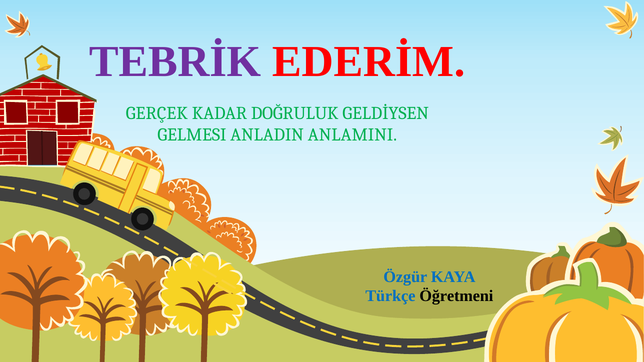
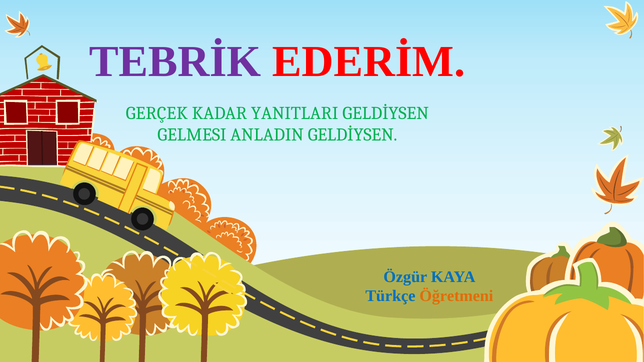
DOĞRULUK: DOĞRULUK -> YANITLARI
ANLADIN ANLAMINI: ANLAMINI -> GELDİYSEN
Öğretmeni colour: black -> orange
